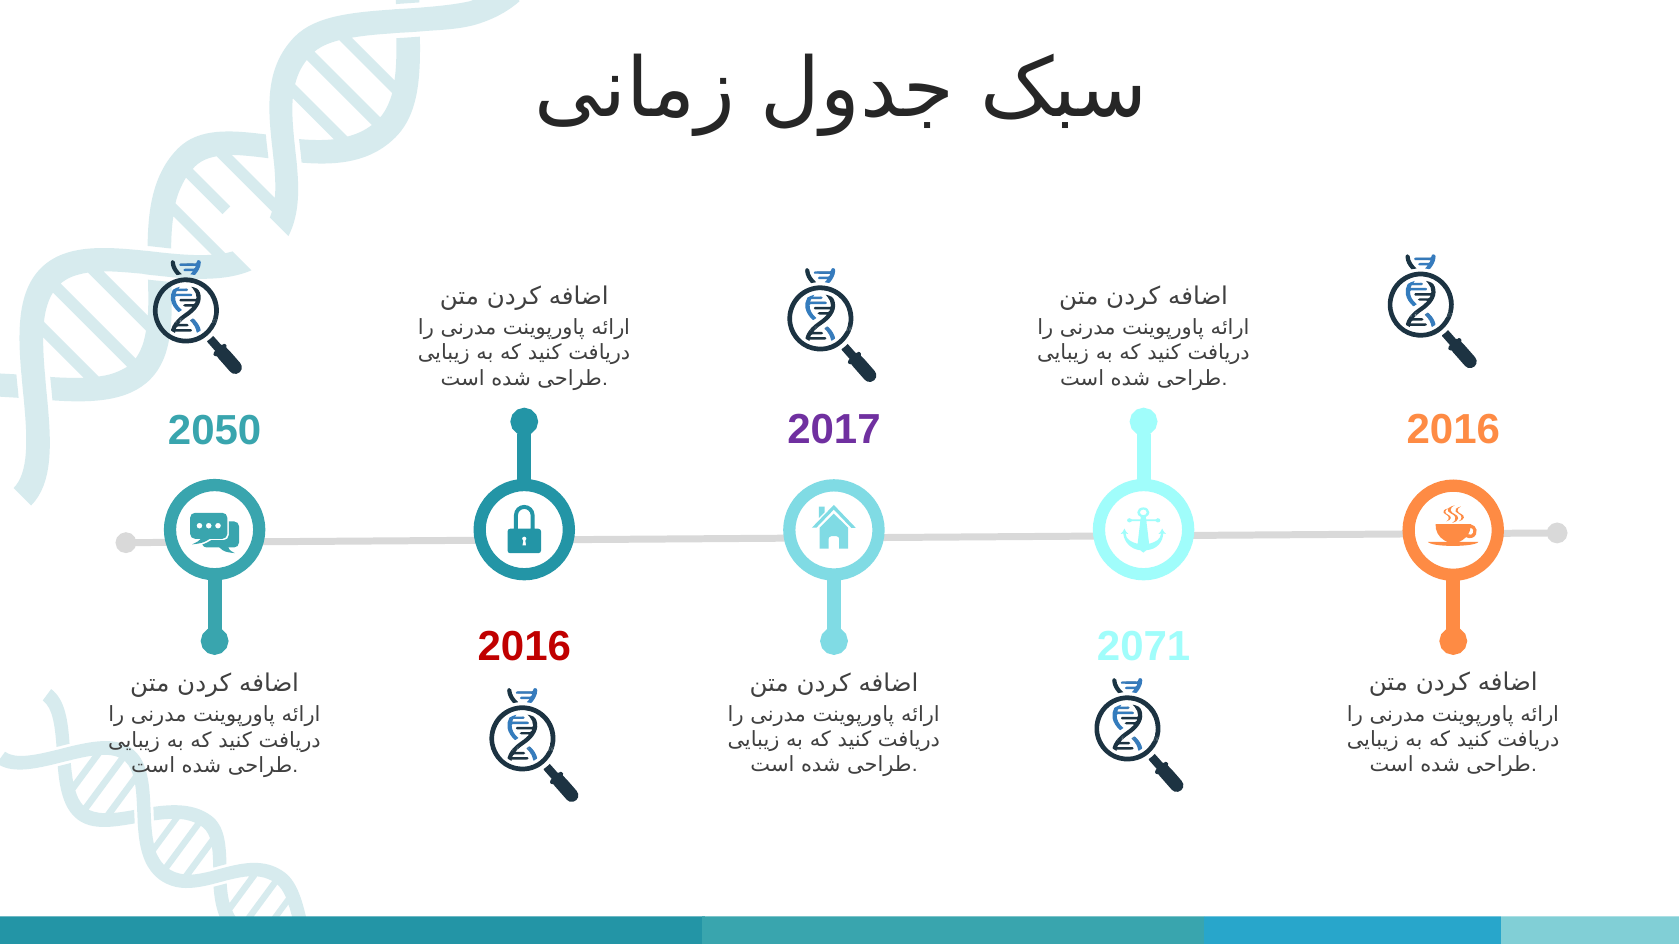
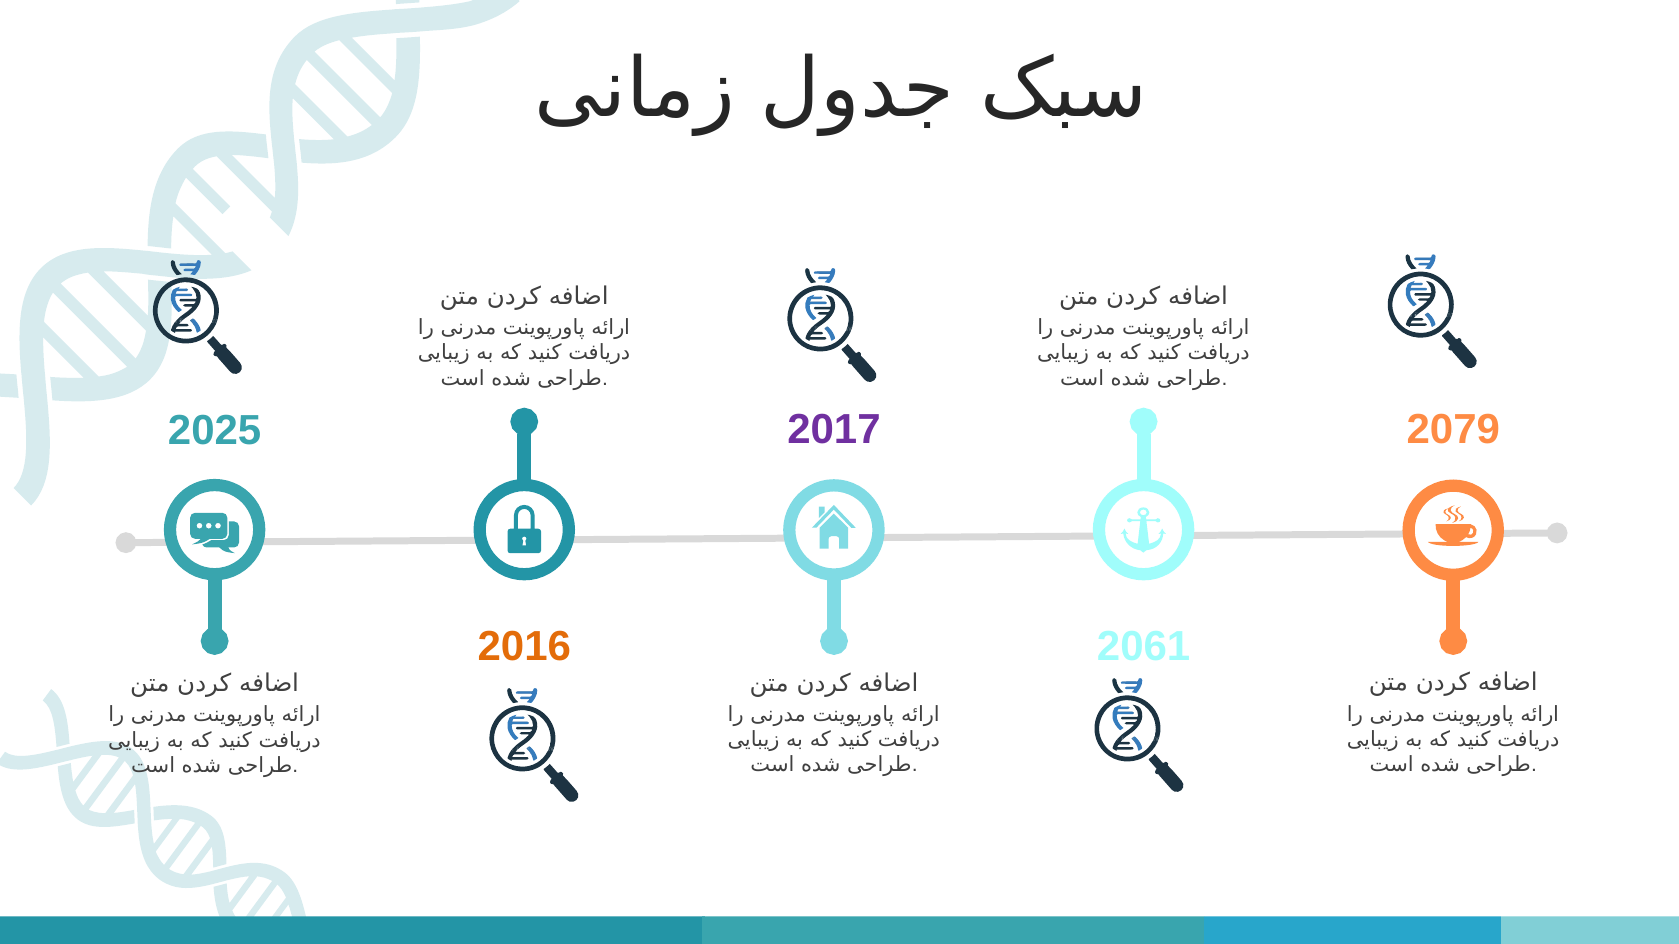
2016 at (1453, 430): 2016 -> 2079
2050: 2050 -> 2025
2016 at (524, 647) colour: red -> orange
2071: 2071 -> 2061
